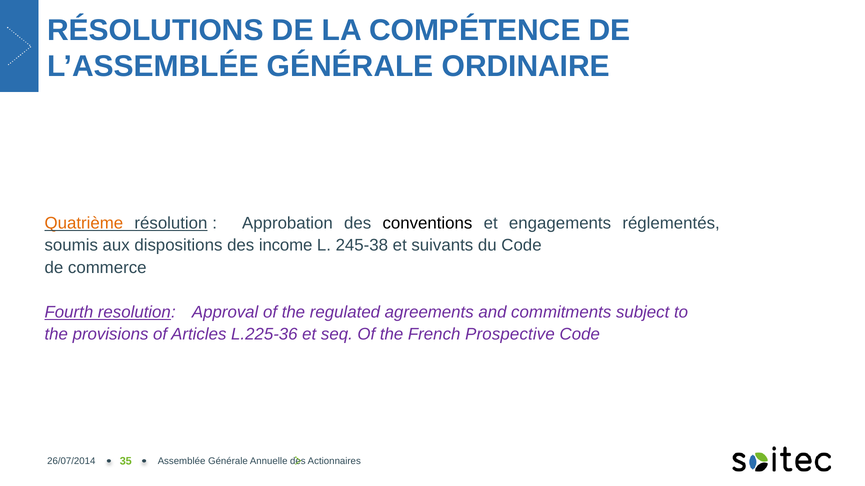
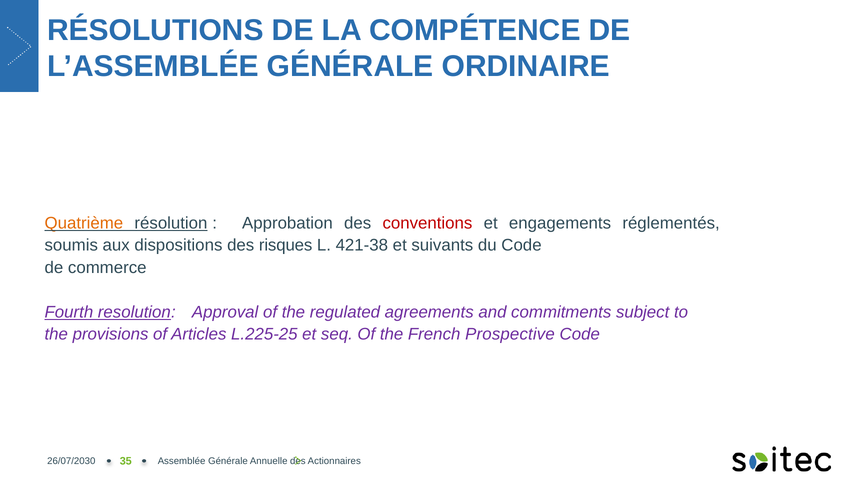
conventions colour: black -> red
income: income -> risques
245-38: 245-38 -> 421-38
L.225-36: L.225-36 -> L.225-25
26/07/2014: 26/07/2014 -> 26/07/2030
